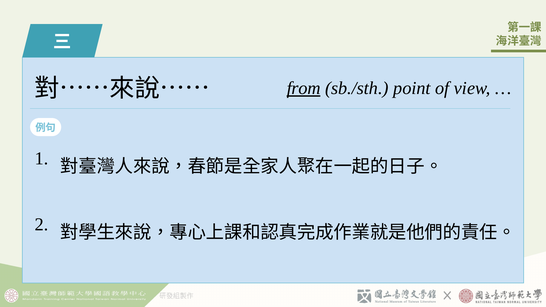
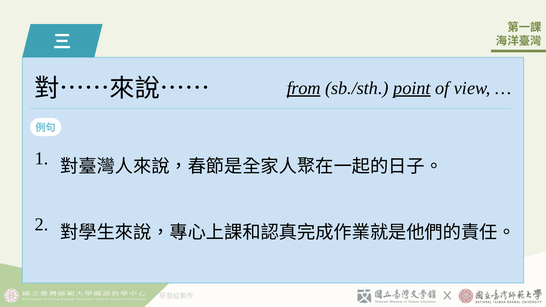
point underline: none -> present
